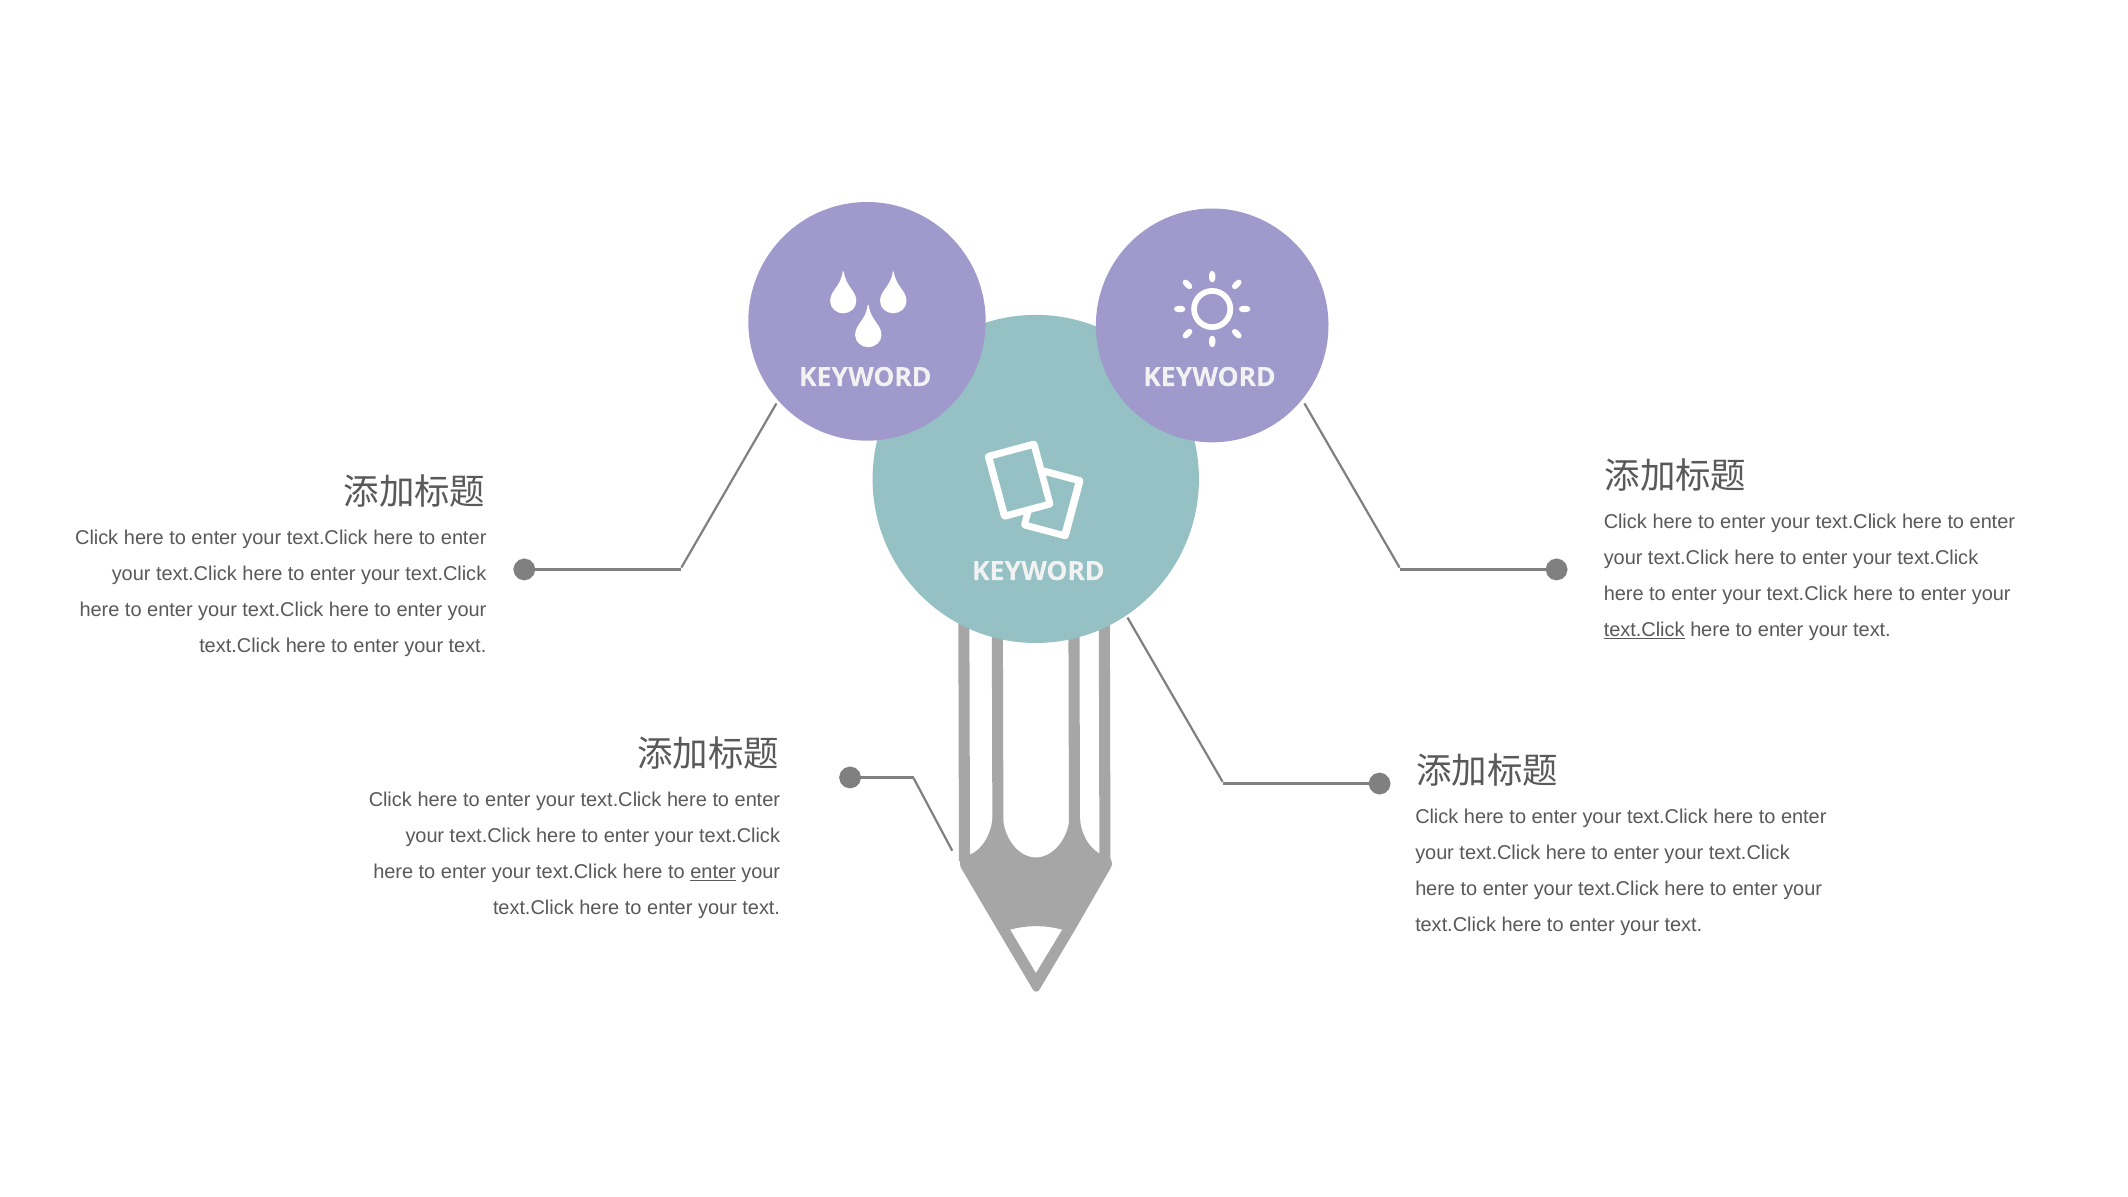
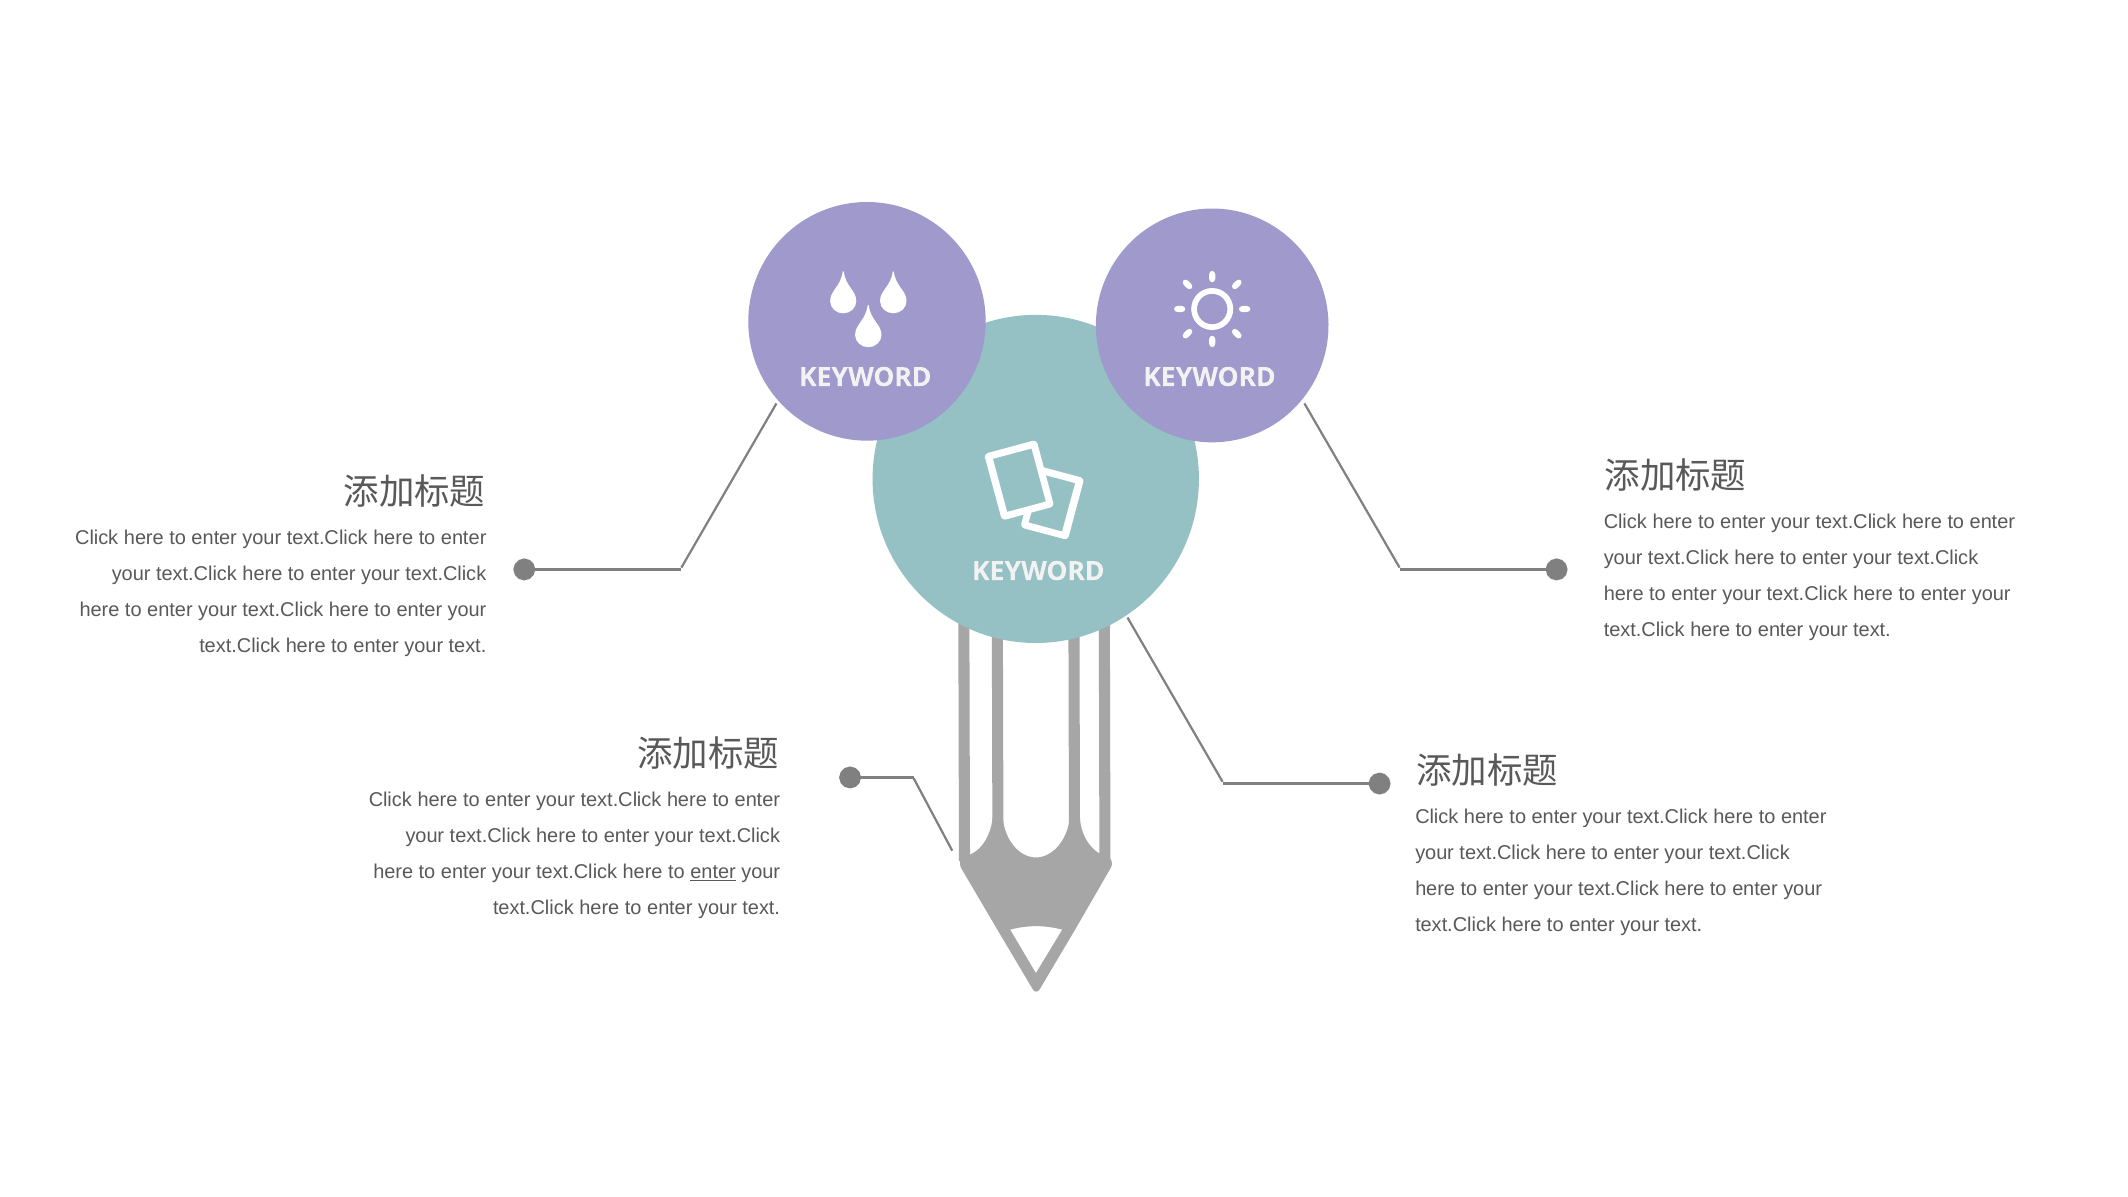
text.Click at (1644, 630) underline: present -> none
